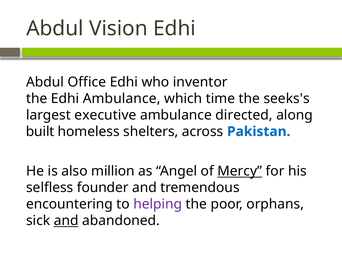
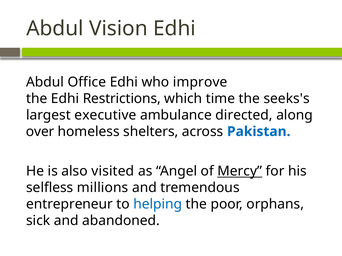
inventor: inventor -> improve
Edhi Ambulance: Ambulance -> Restrictions
built: built -> over
million: million -> visited
founder: founder -> millions
encountering: encountering -> entrepreneur
helping colour: purple -> blue
and at (66, 221) underline: present -> none
